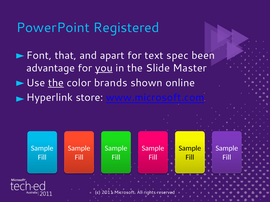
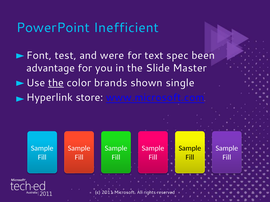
Registered: Registered -> Inefficient
that: that -> test
apart: apart -> were
you underline: present -> none
online: online -> single
